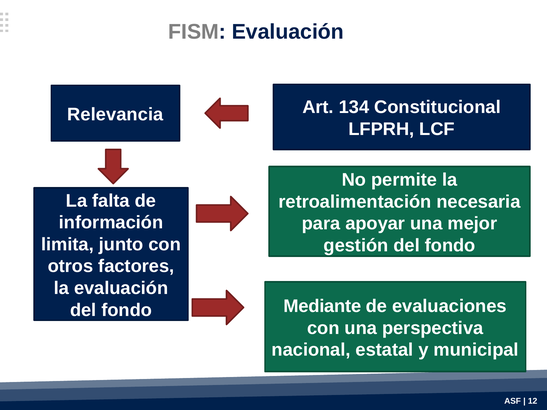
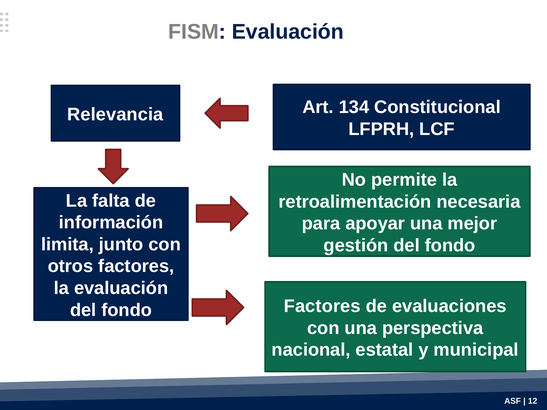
fondo Mediante: Mediante -> Factores
